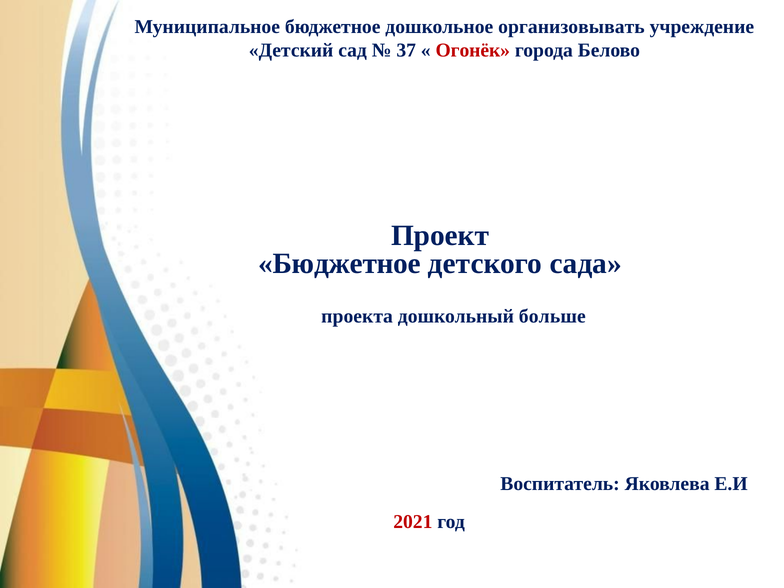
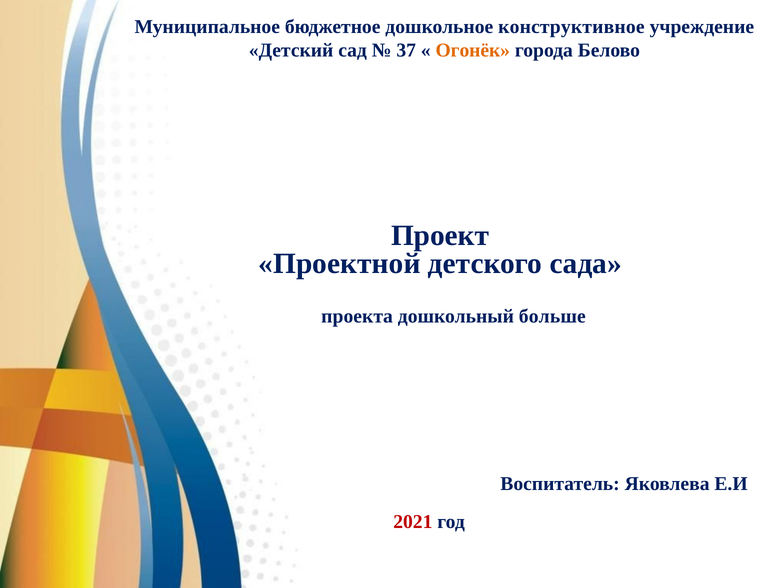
организовывать: организовывать -> конструктивное
Огонёк colour: red -> orange
Бюджетное at (340, 264): Бюджетное -> Проектной
